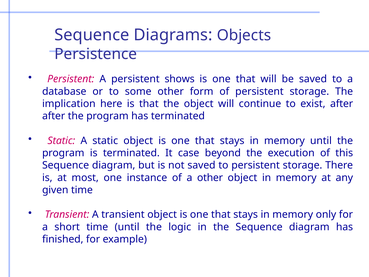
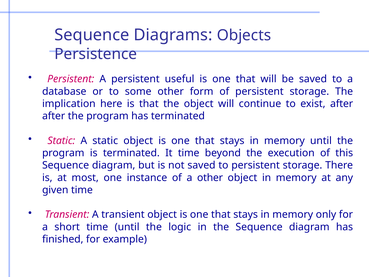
shows: shows -> useful
It case: case -> time
